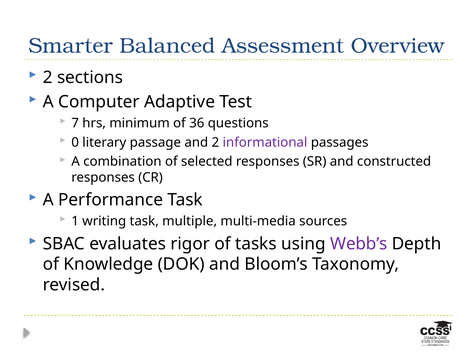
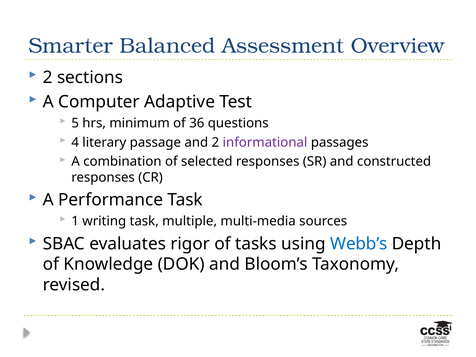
7: 7 -> 5
0: 0 -> 4
Webb’s colour: purple -> blue
